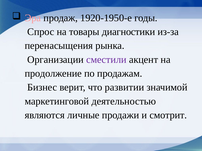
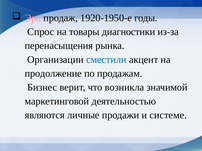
сместили colour: purple -> blue
развитии: развитии -> возникла
смотрит: смотрит -> системе
